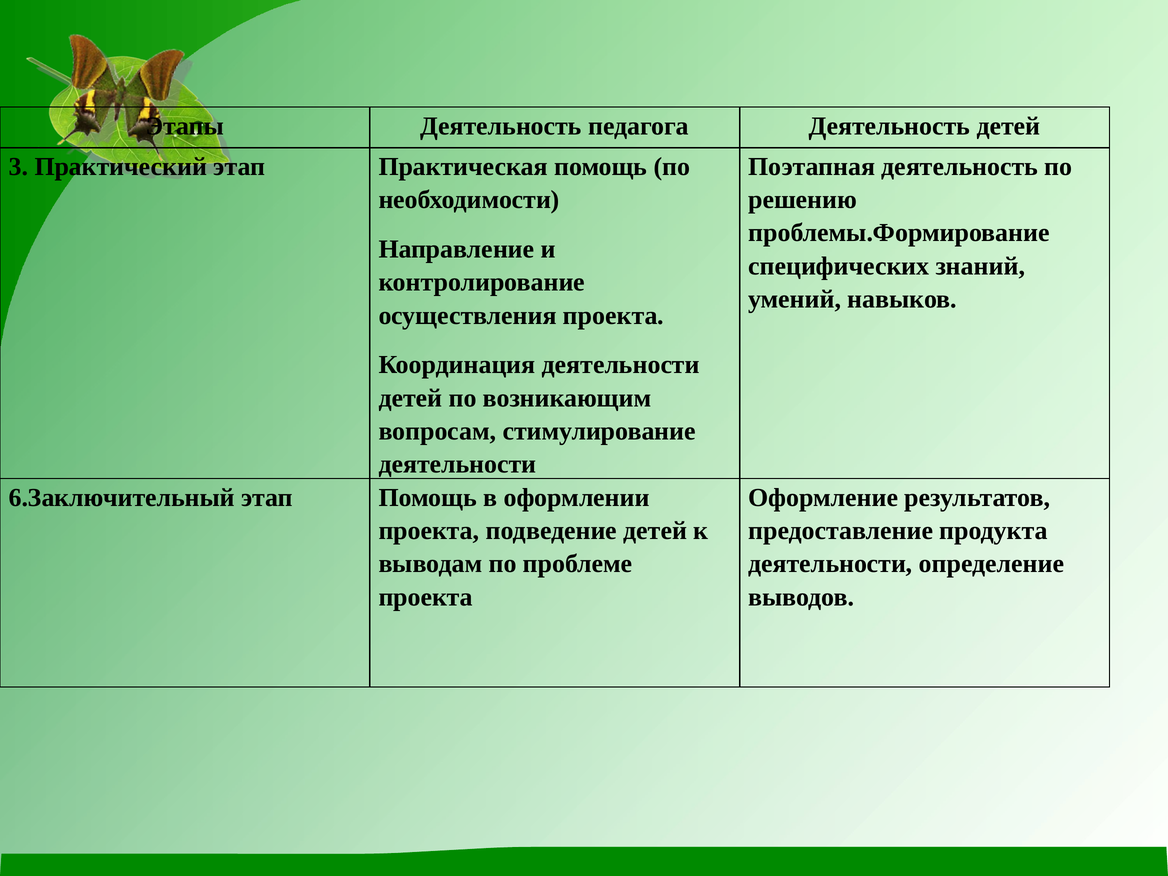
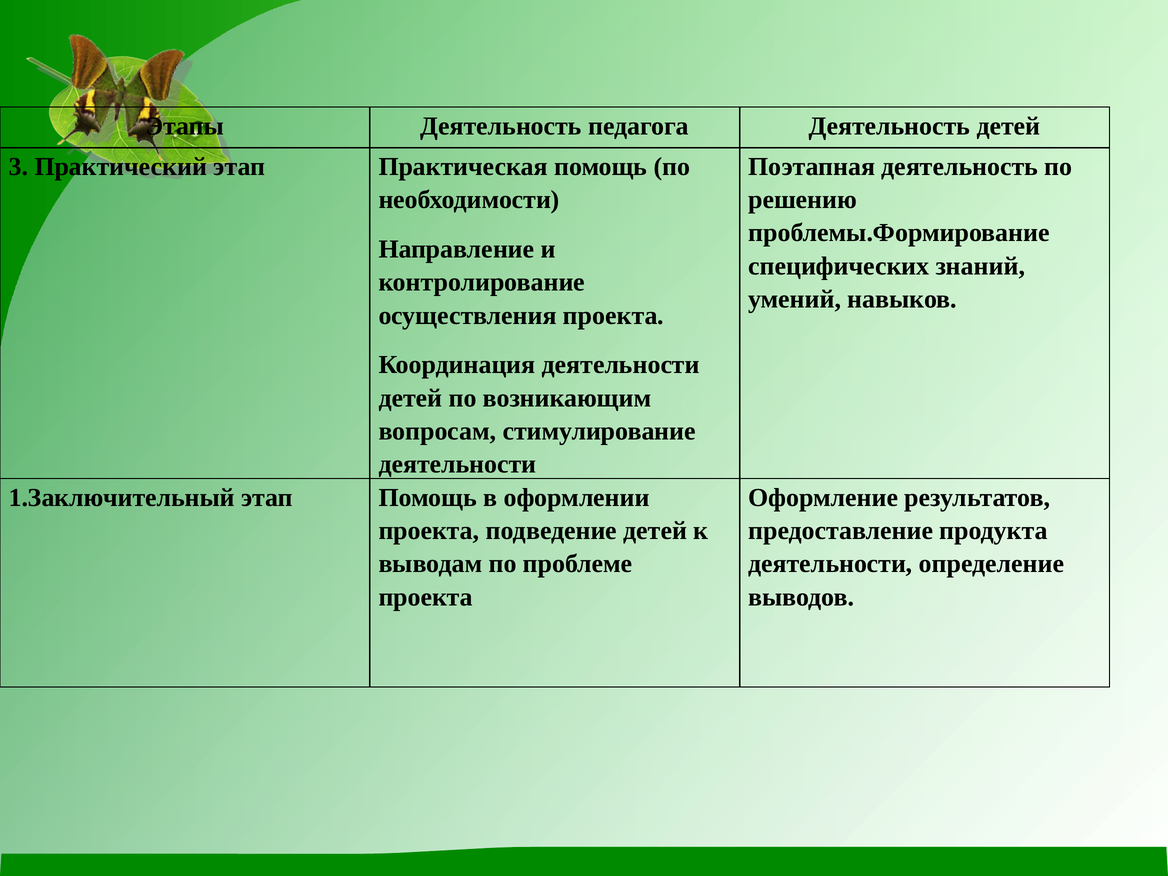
6.Заключительный: 6.Заключительный -> 1.Заключительный
